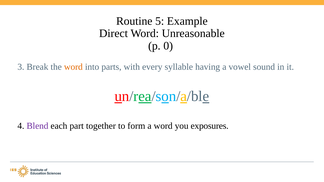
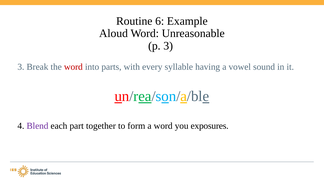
5: 5 -> 6
Direct: Direct -> Aloud
p 0: 0 -> 3
word at (73, 67) colour: orange -> red
